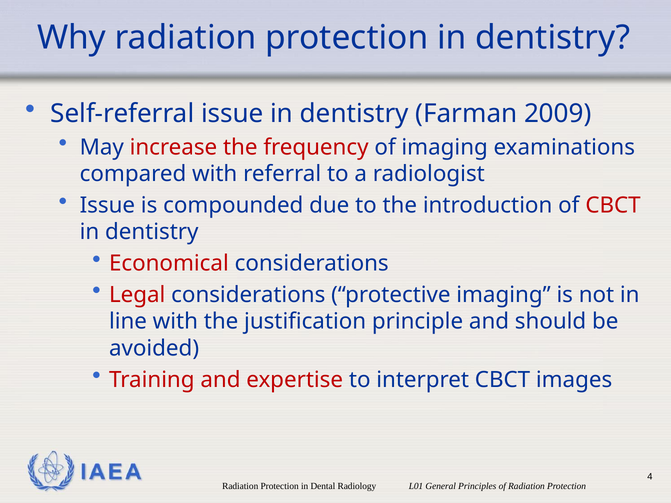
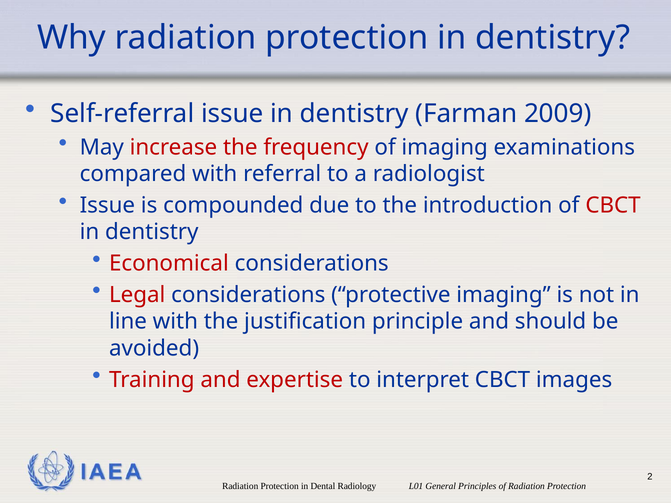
4: 4 -> 2
